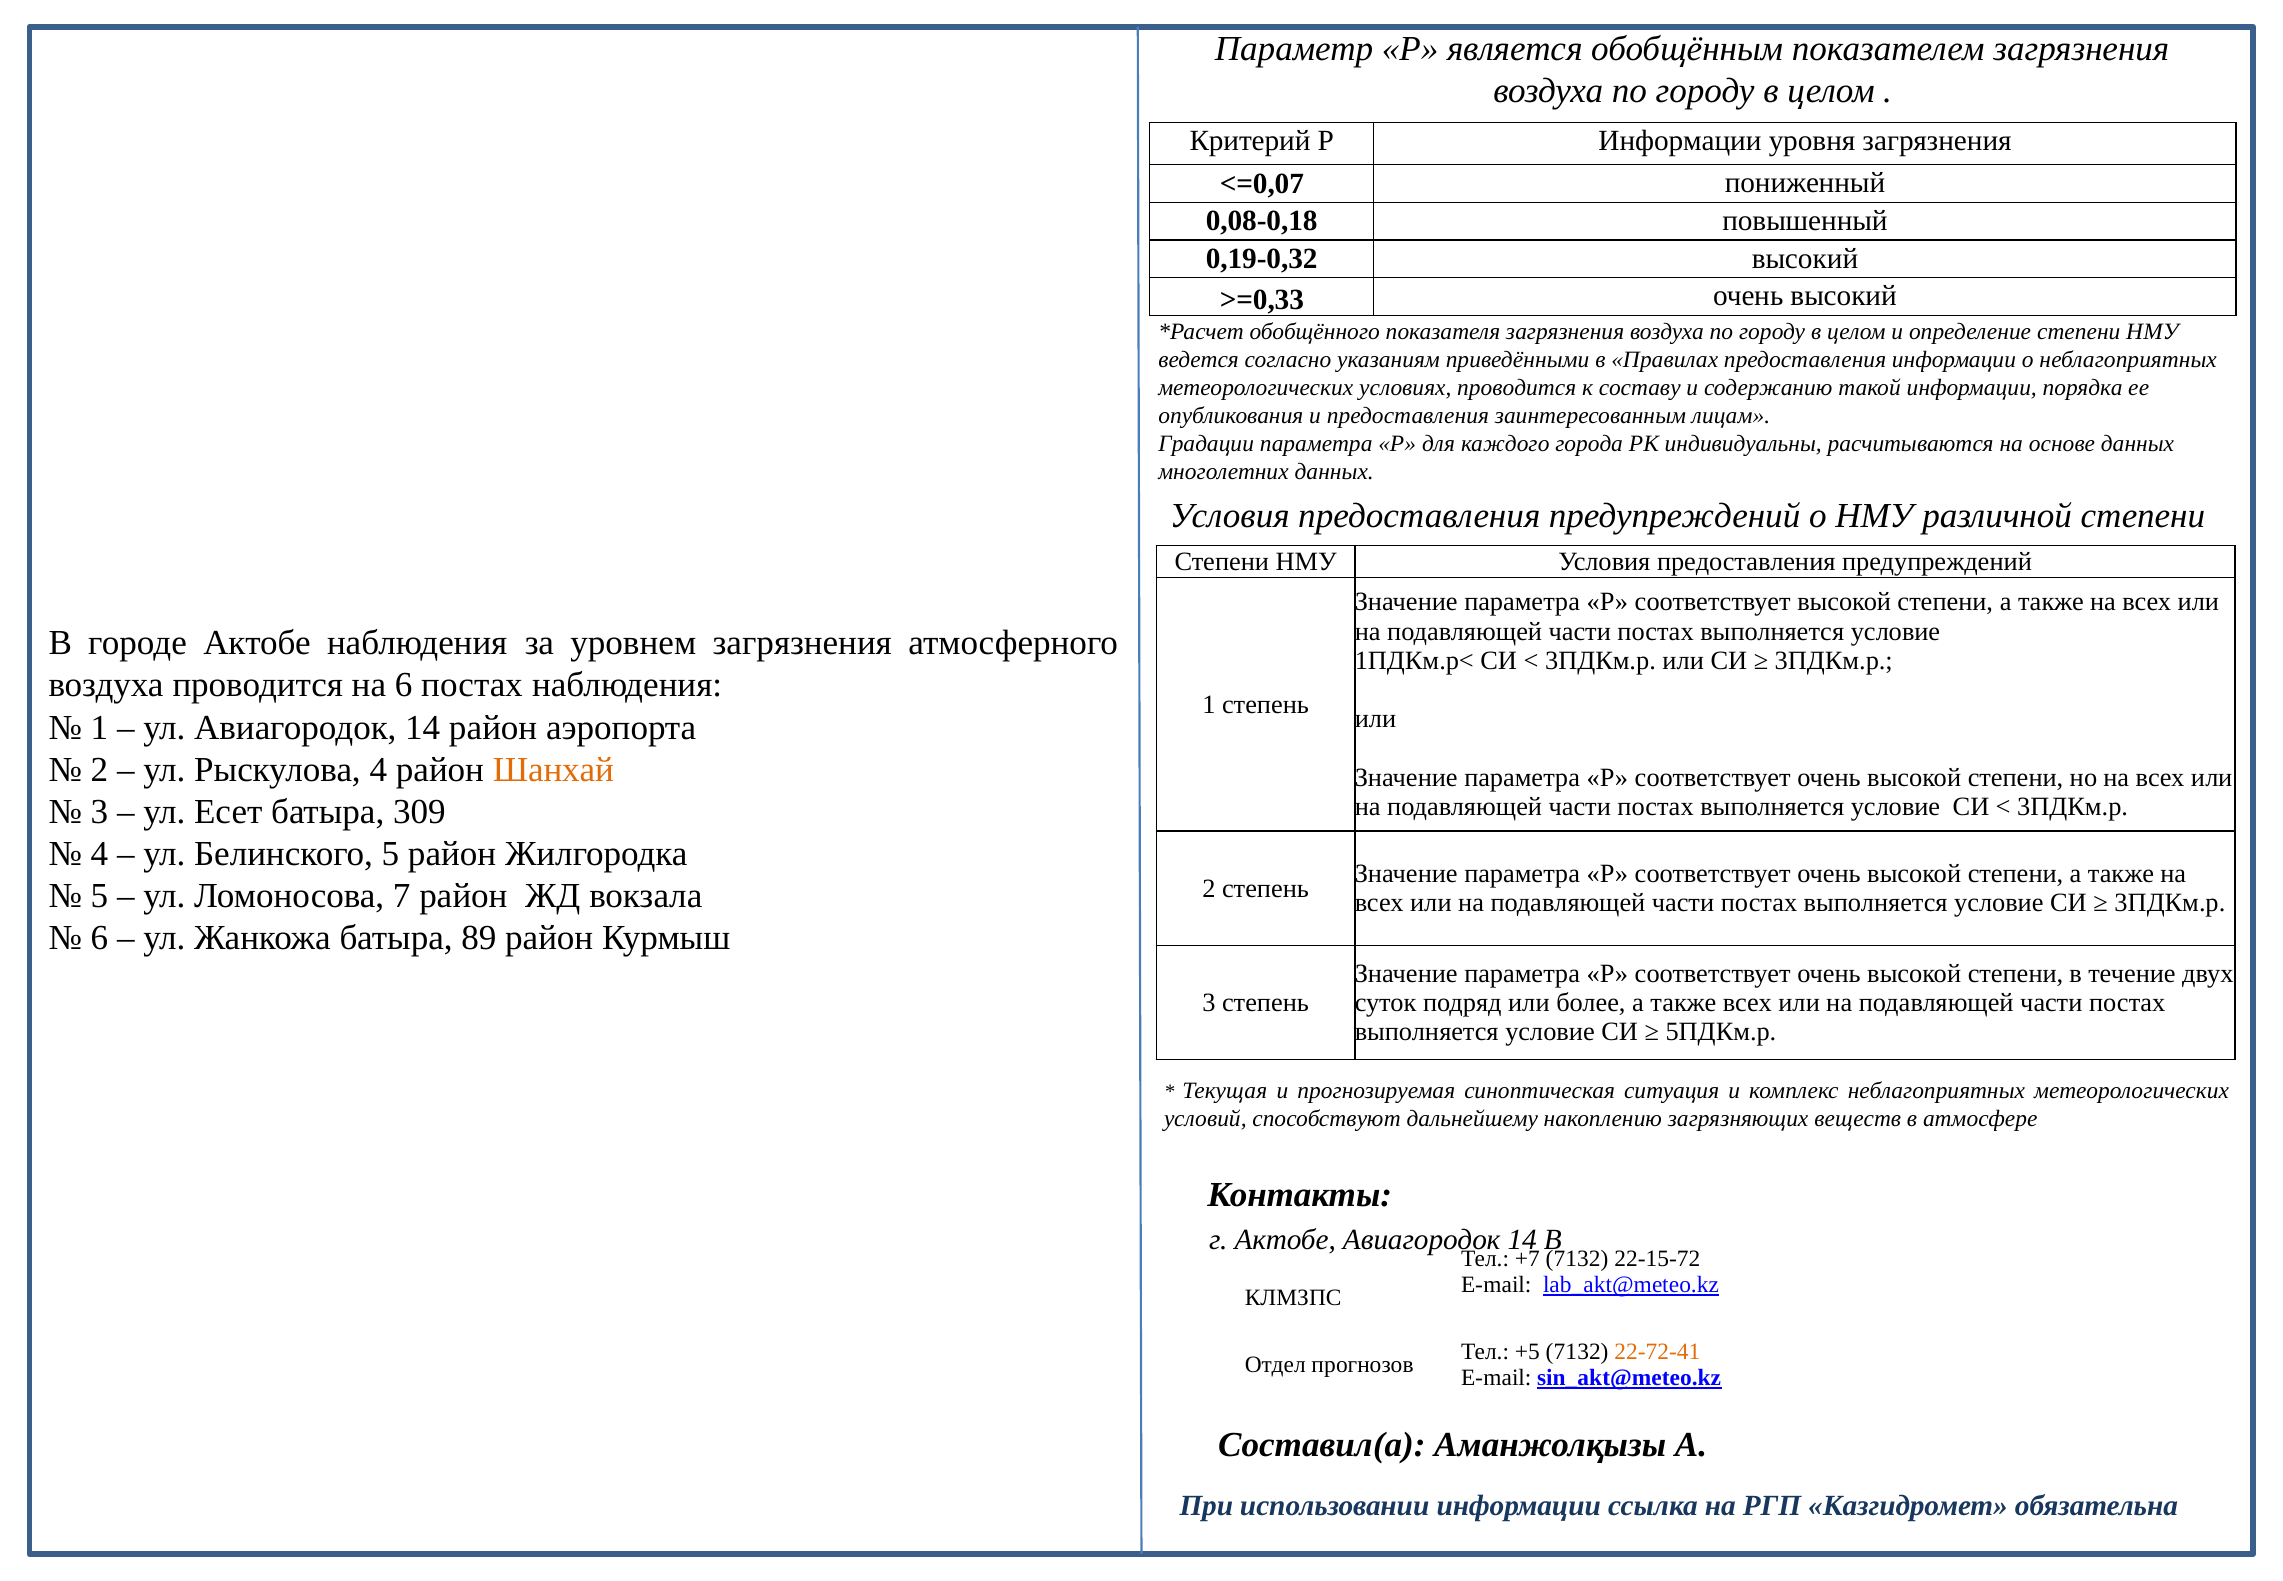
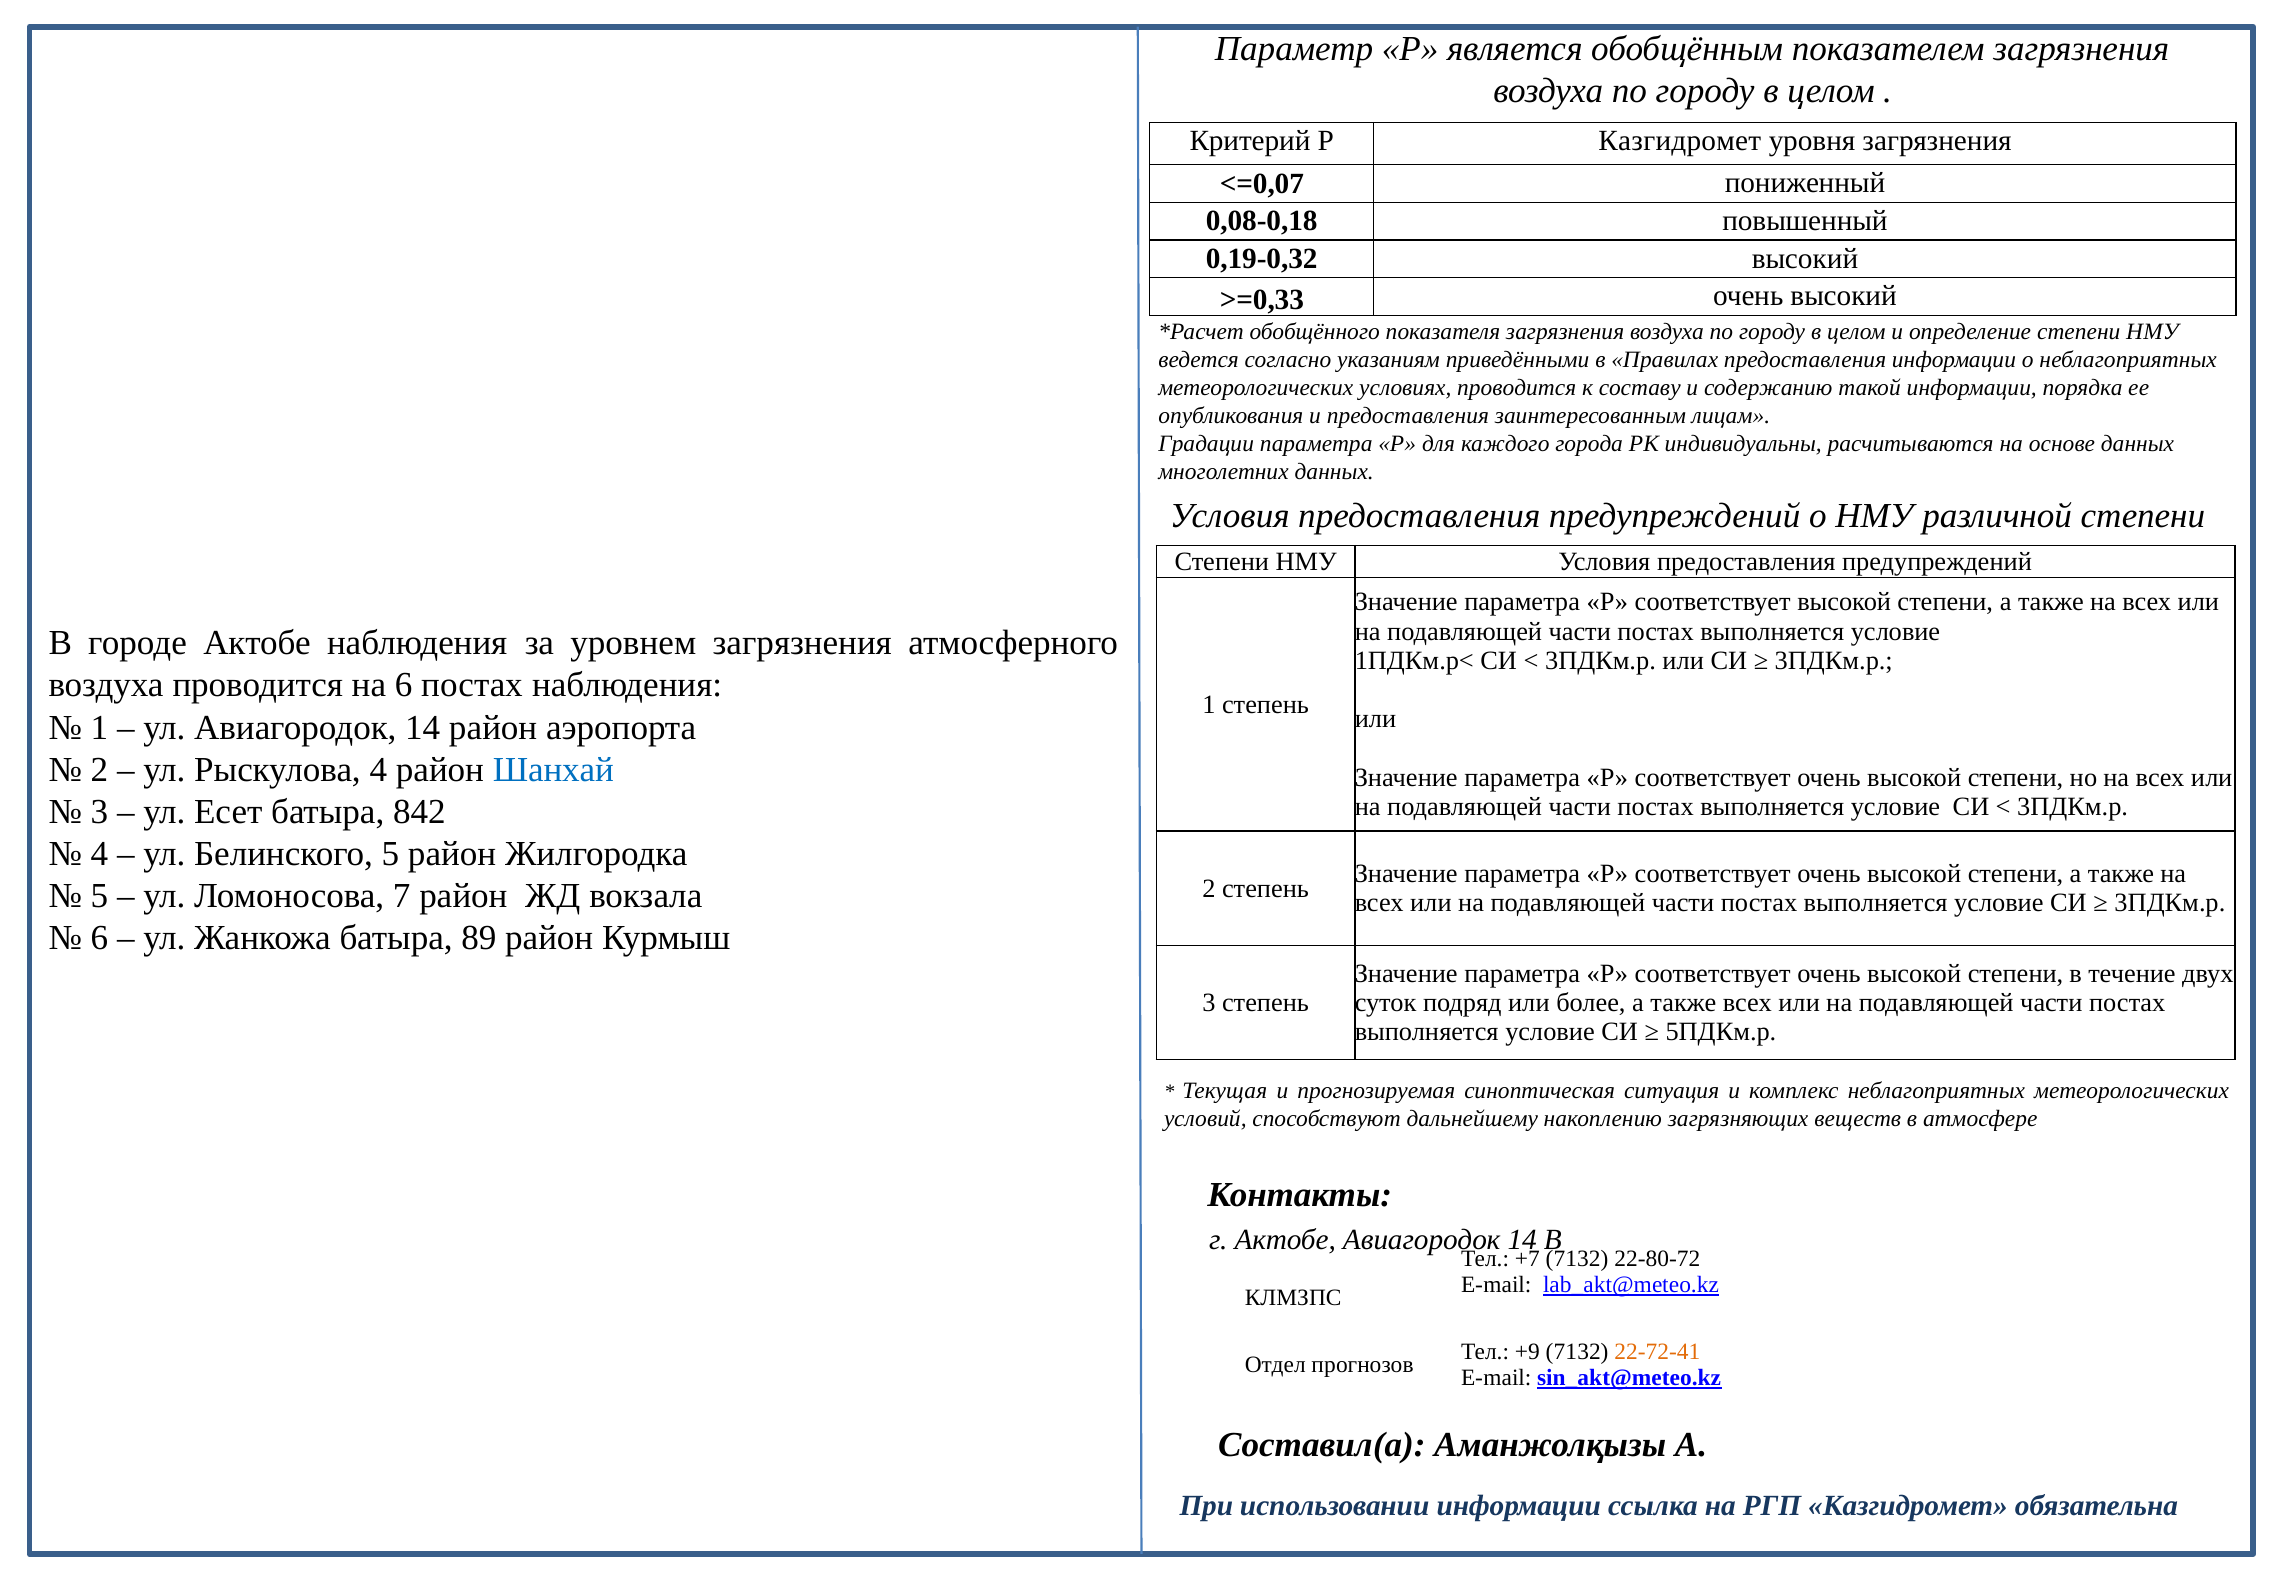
Р Информации: Информации -> Казгидромет
Шанхай colour: orange -> blue
309: 309 -> 842
22-15-72: 22-15-72 -> 22-80-72
+5: +5 -> +9
